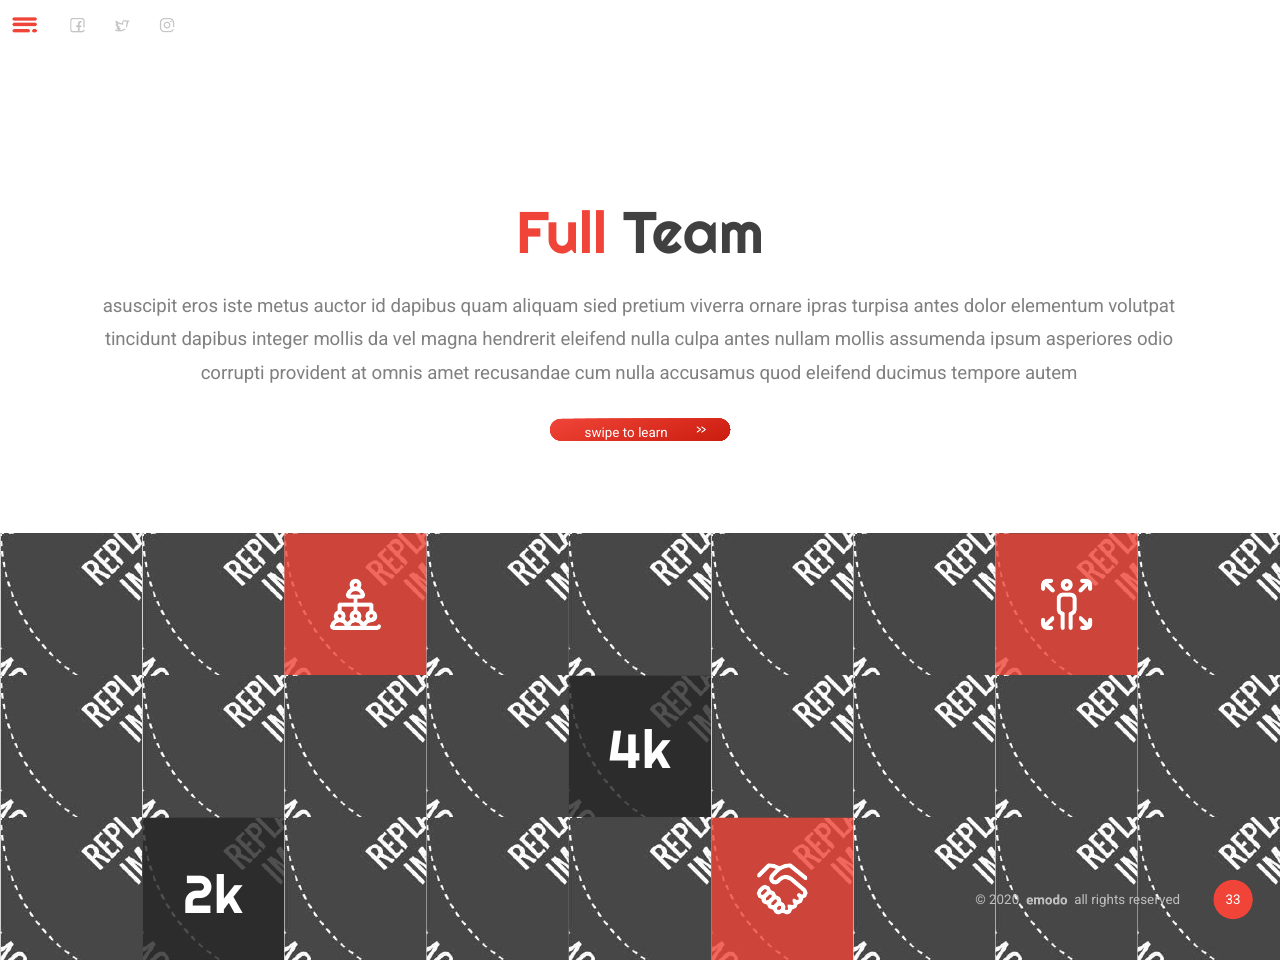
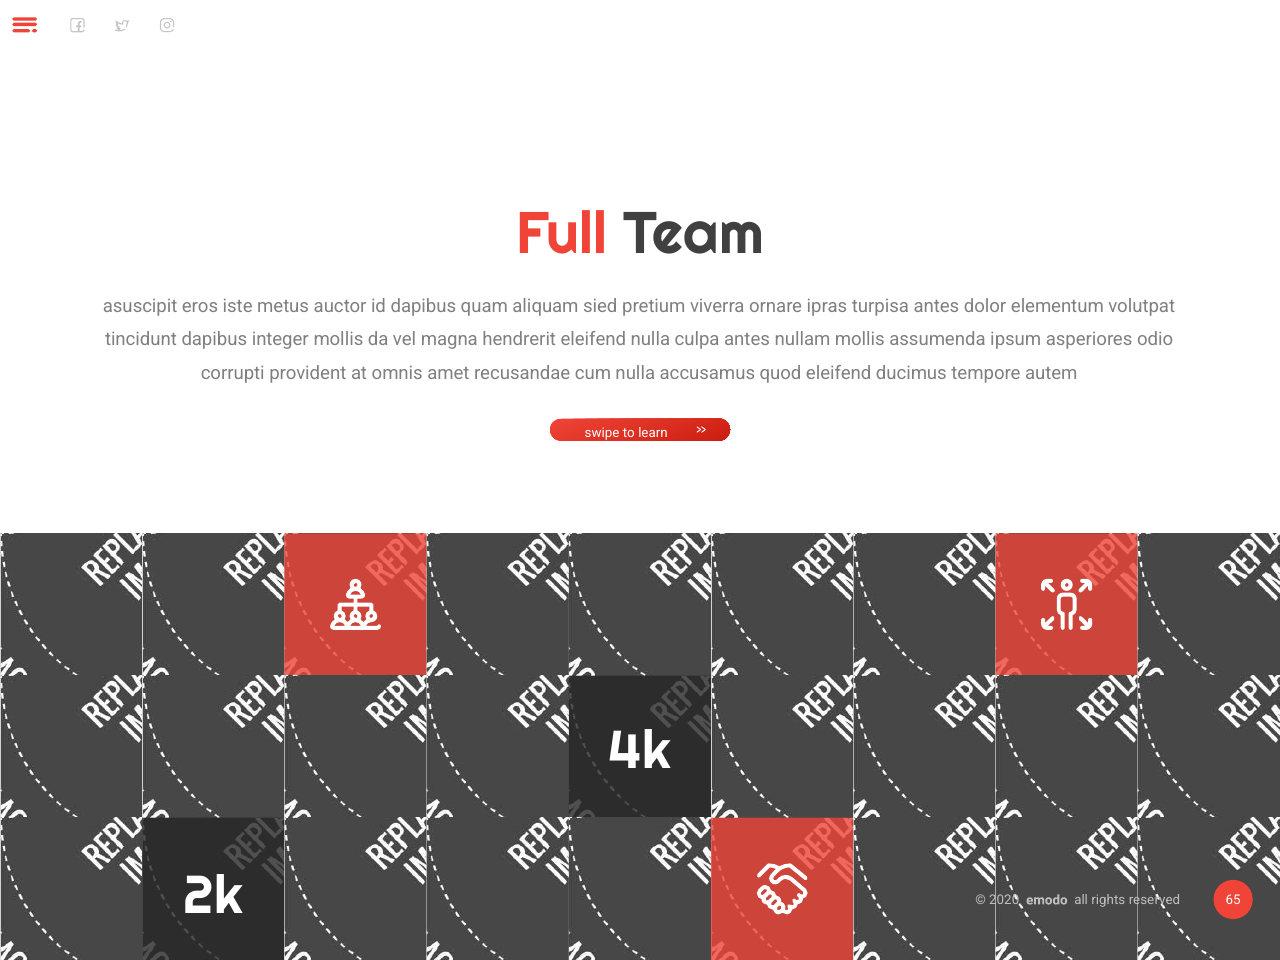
33: 33 -> 65
